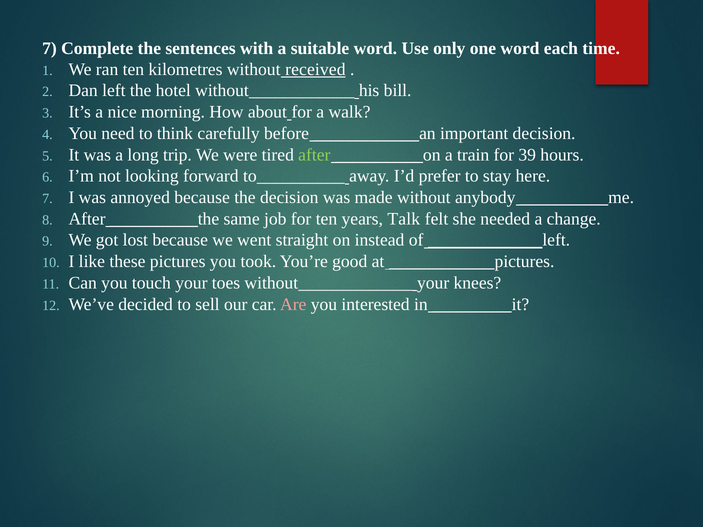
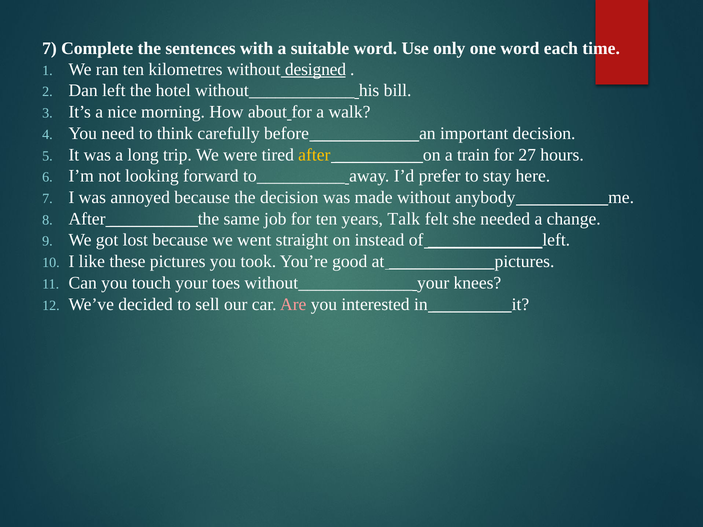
received: received -> designed
after at (314, 155) colour: light green -> yellow
39: 39 -> 27
